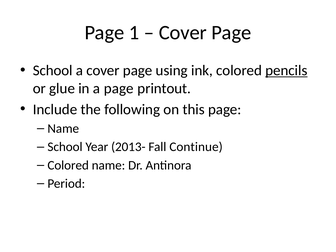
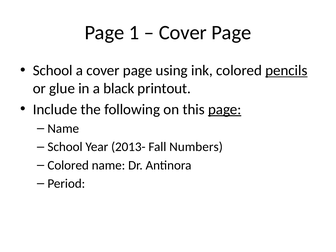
a page: page -> black
page at (225, 109) underline: none -> present
Continue: Continue -> Numbers
